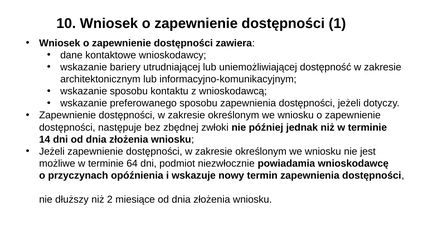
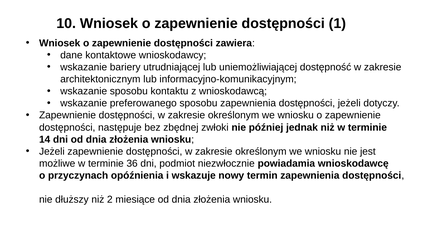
64: 64 -> 36
